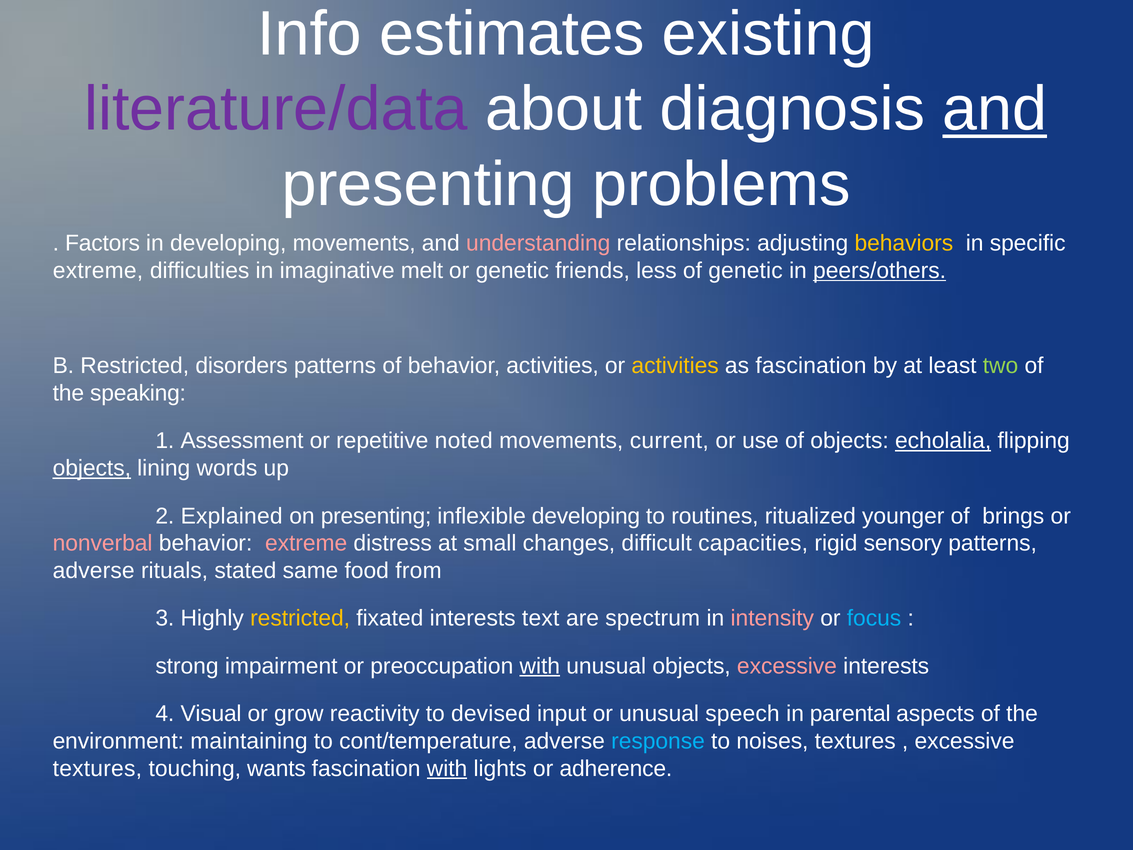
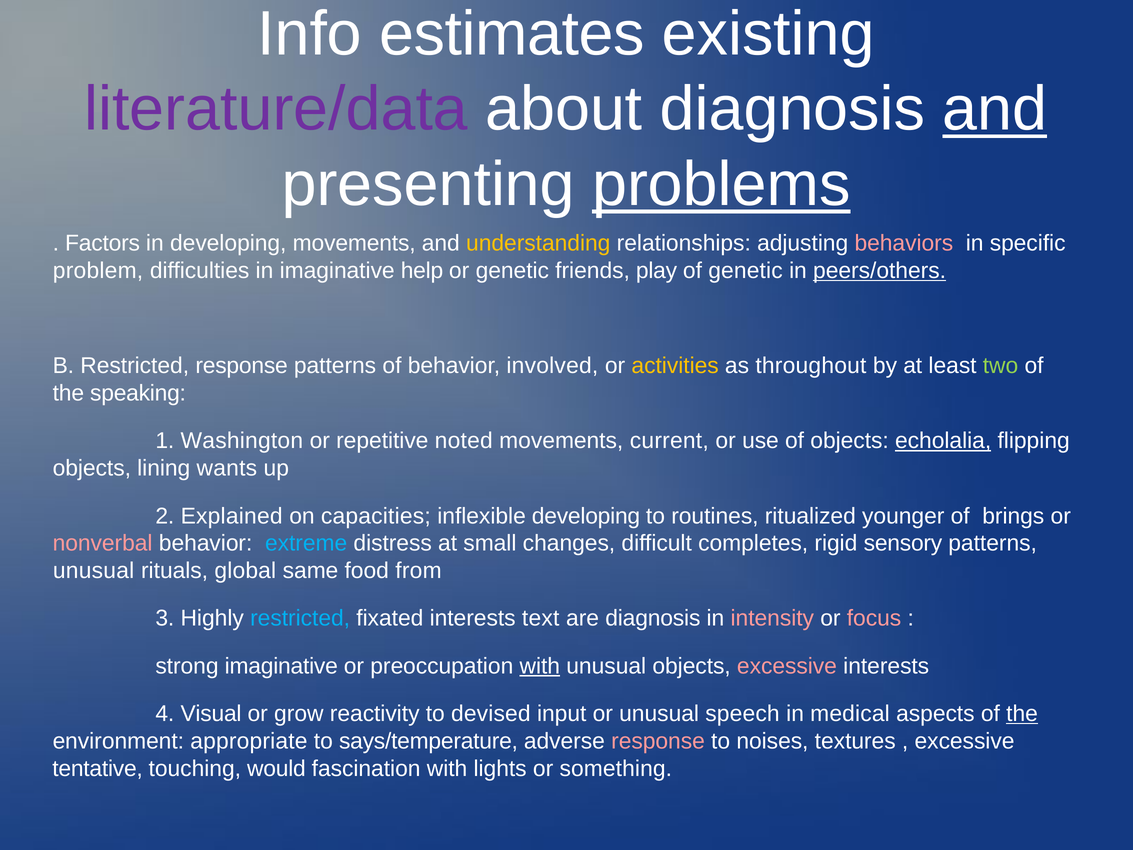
problems underline: none -> present
understanding colour: pink -> yellow
behaviors colour: yellow -> pink
extreme at (98, 271): extreme -> problem
melt: melt -> help
less: less -> play
Restricted disorders: disorders -> response
behavior activities: activities -> involved
as fascination: fascination -> throughout
Assessment: Assessment -> Washington
objects at (92, 468) underline: present -> none
words: words -> wants
on presenting: presenting -> capacities
extreme at (306, 543) colour: pink -> light blue
capacities: capacities -> completes
adverse at (94, 571): adverse -> unusual
stated: stated -> global
restricted at (300, 618) colour: yellow -> light blue
are spectrum: spectrum -> diagnosis
focus colour: light blue -> pink
strong impairment: impairment -> imaginative
parental: parental -> medical
the at (1022, 713) underline: none -> present
maintaining: maintaining -> appropriate
cont/temperature: cont/temperature -> says/temperature
response at (658, 741) colour: light blue -> pink
textures at (97, 768): textures -> tentative
wants: wants -> would
with at (447, 768) underline: present -> none
adherence: adherence -> something
